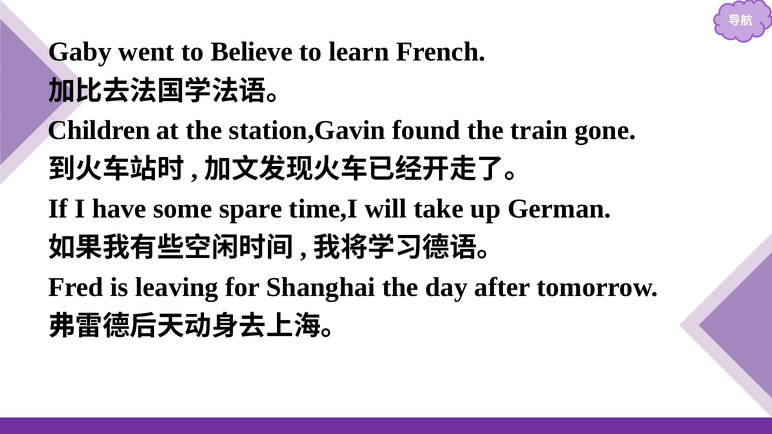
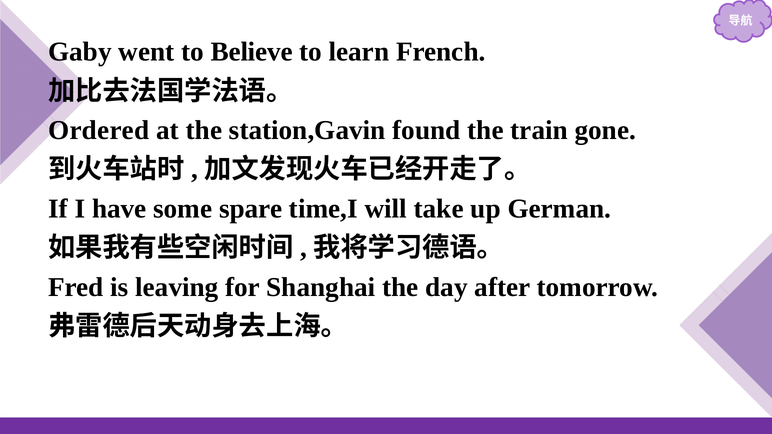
Children: Children -> Ordered
